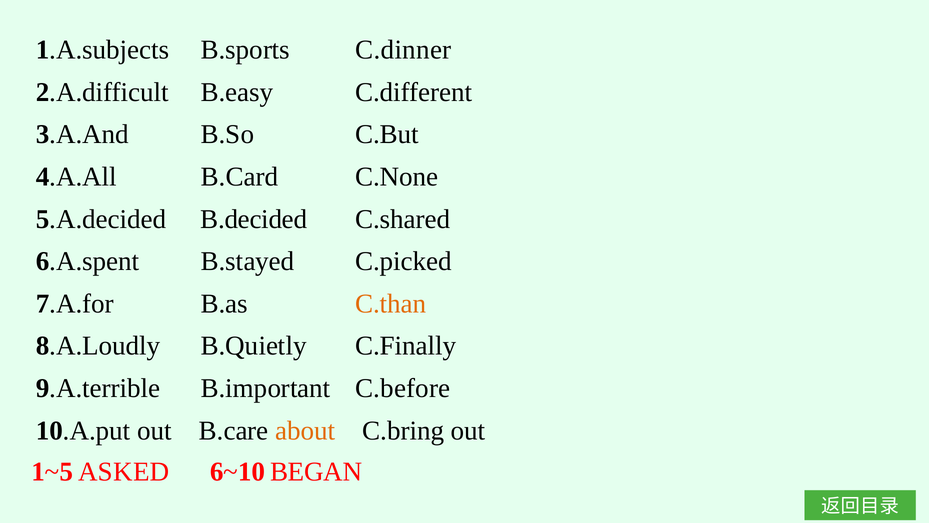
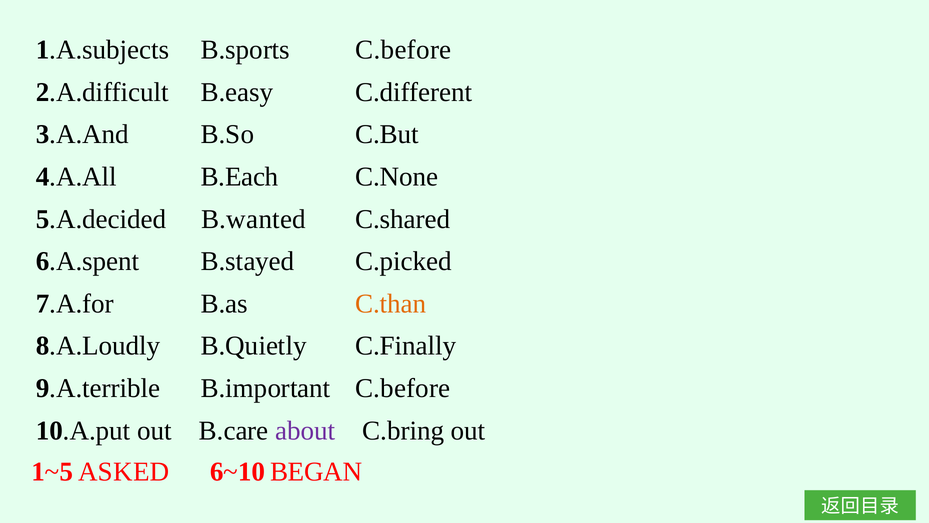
B.sports C.dinner: C.dinner -> C.before
B.Card: B.Card -> B.Each
B.decided: B.decided -> B.wanted
about colour: orange -> purple
